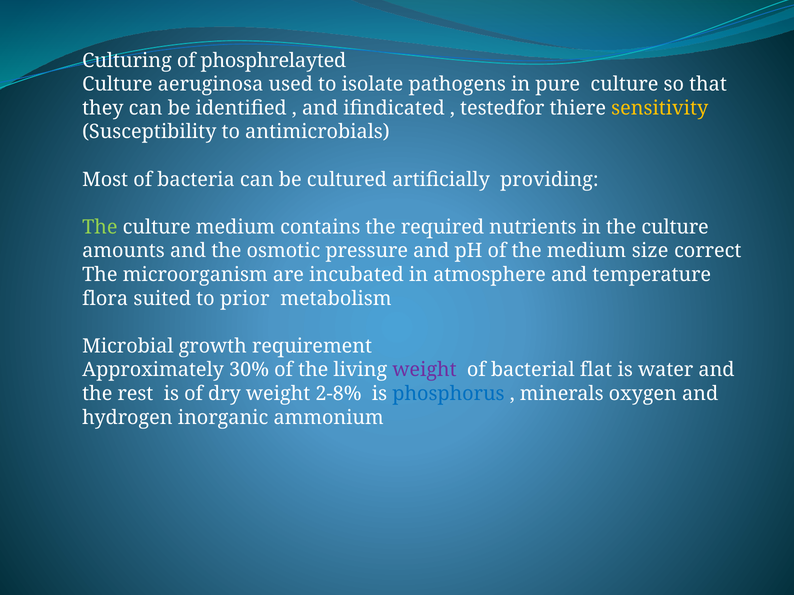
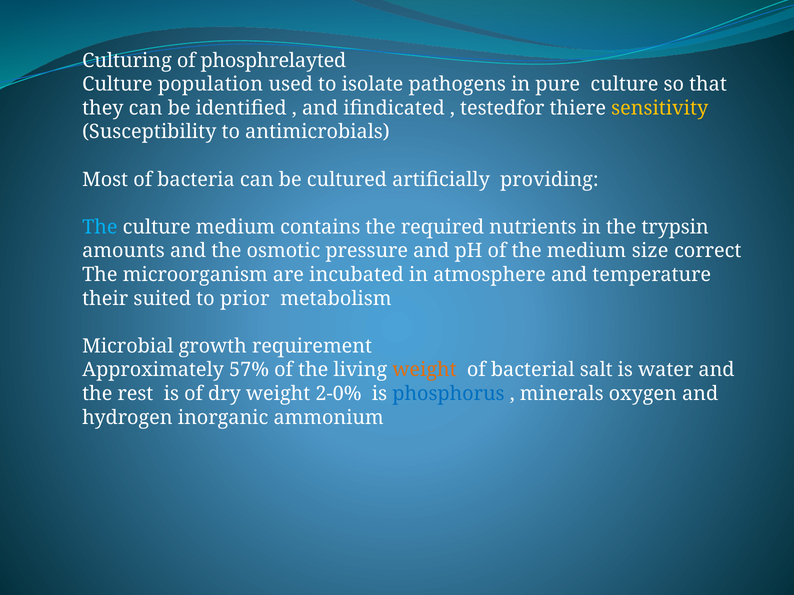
aeruginosa: aeruginosa -> population
The at (100, 227) colour: light green -> light blue
in the culture: culture -> trypsin
flora: flora -> their
30%: 30% -> 57%
weight at (425, 370) colour: purple -> orange
flat: flat -> salt
2-8%: 2-8% -> 2-0%
